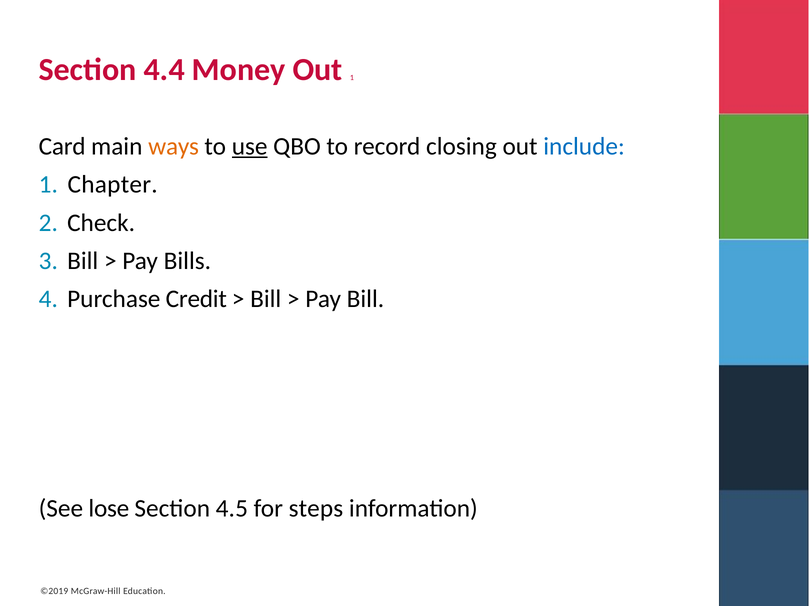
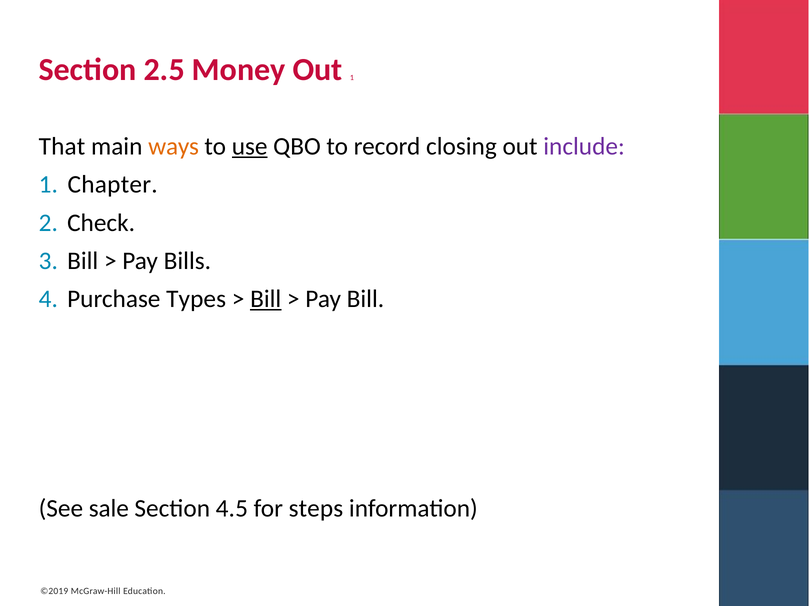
4.4: 4.4 -> 2.5
Card: Card -> That
include colour: blue -> purple
Credit: Credit -> Types
Bill at (266, 299) underline: none -> present
lose: lose -> sale
